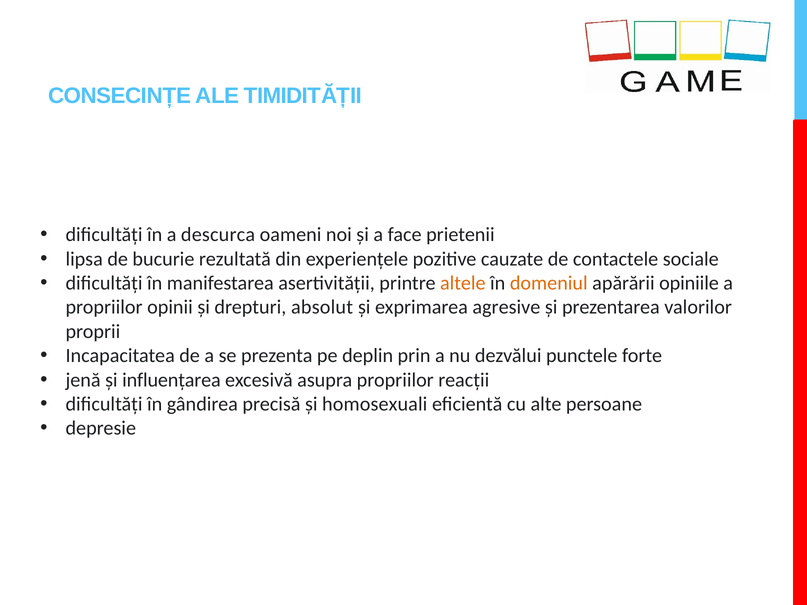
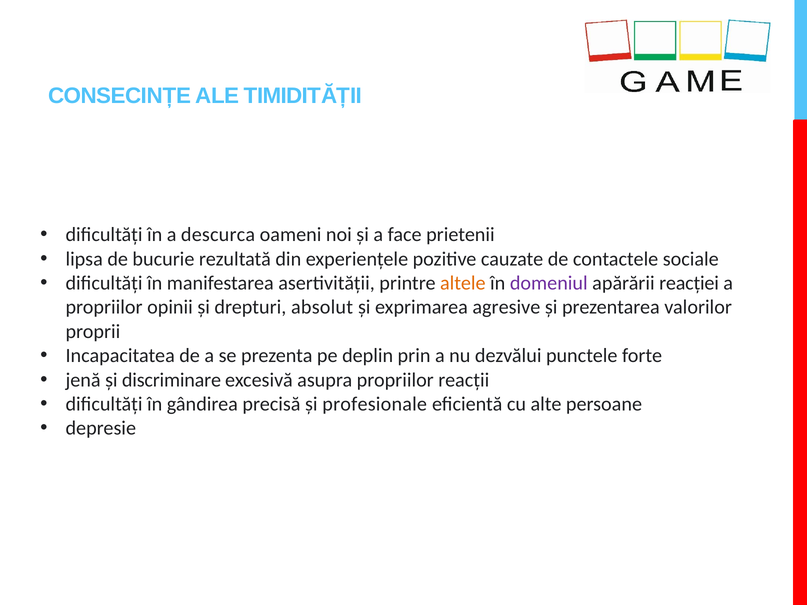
domeniul colour: orange -> purple
opiniile: opiniile -> reacției
influențarea: influențarea -> discriminare
homosexuali: homosexuali -> profesionale
